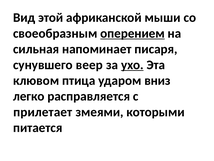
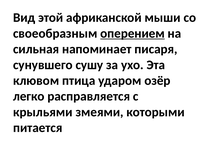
веер: веер -> сушу
ухо underline: present -> none
вниз: вниз -> озёр
прилетает: прилетает -> крыльями
